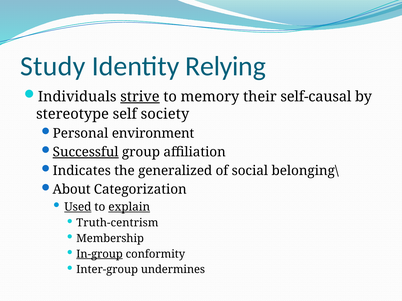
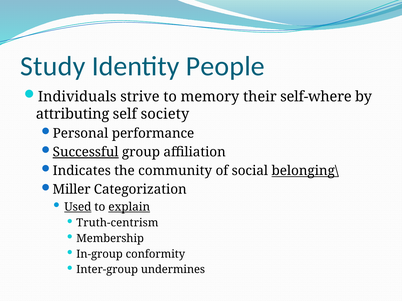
Relying: Relying -> People
strive underline: present -> none
self-causal: self-causal -> self-where
stereotype: stereotype -> attributing
environment: environment -> performance
generalized: generalized -> community
belonging\ underline: none -> present
About: About -> Miller
In-group underline: present -> none
